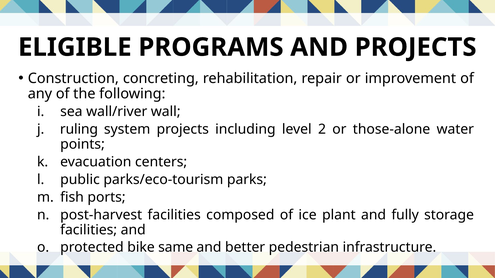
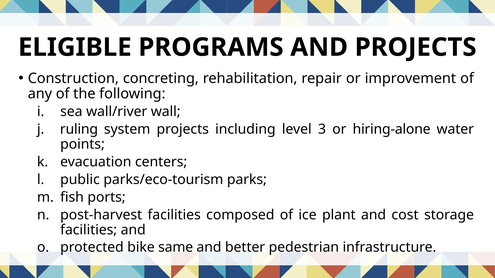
2: 2 -> 3
those-alone: those-alone -> hiring-alone
fully: fully -> cost
